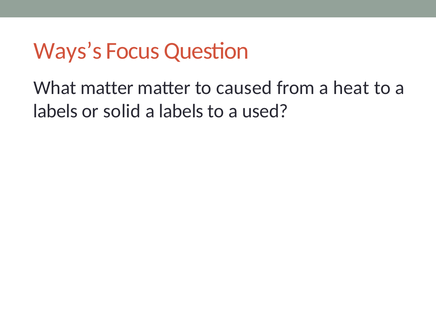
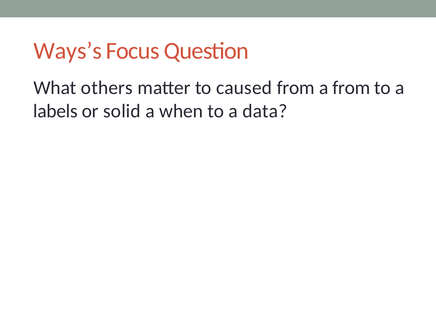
What matter: matter -> others
a heat: heat -> from
labels at (181, 111): labels -> when
used: used -> data
